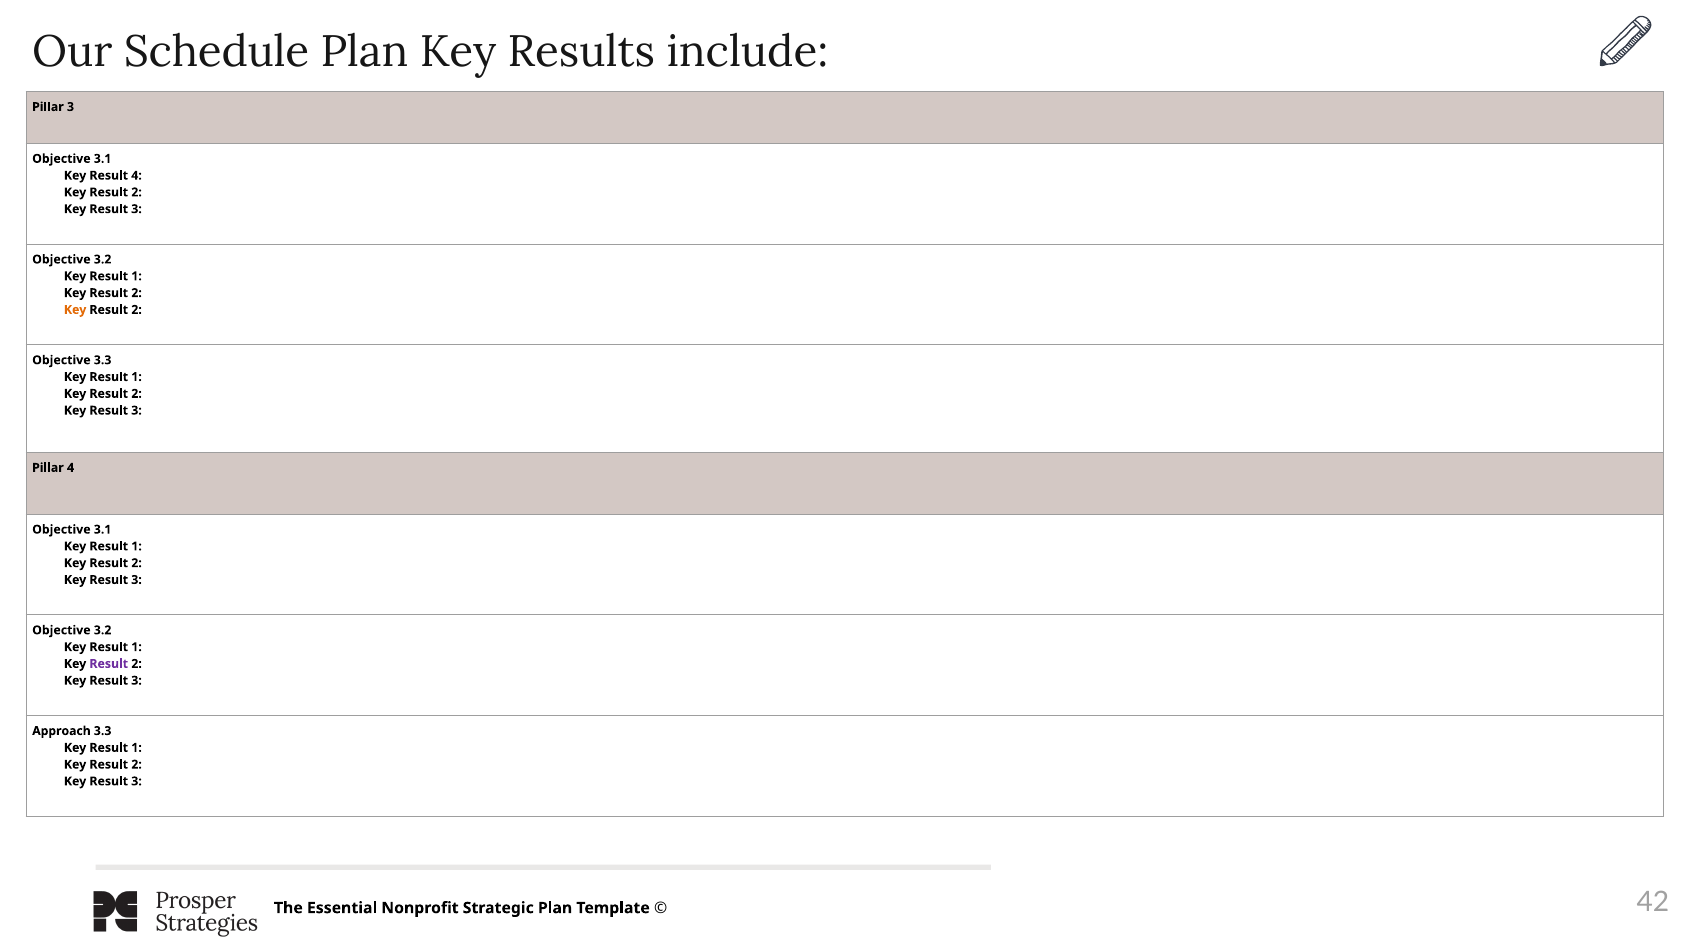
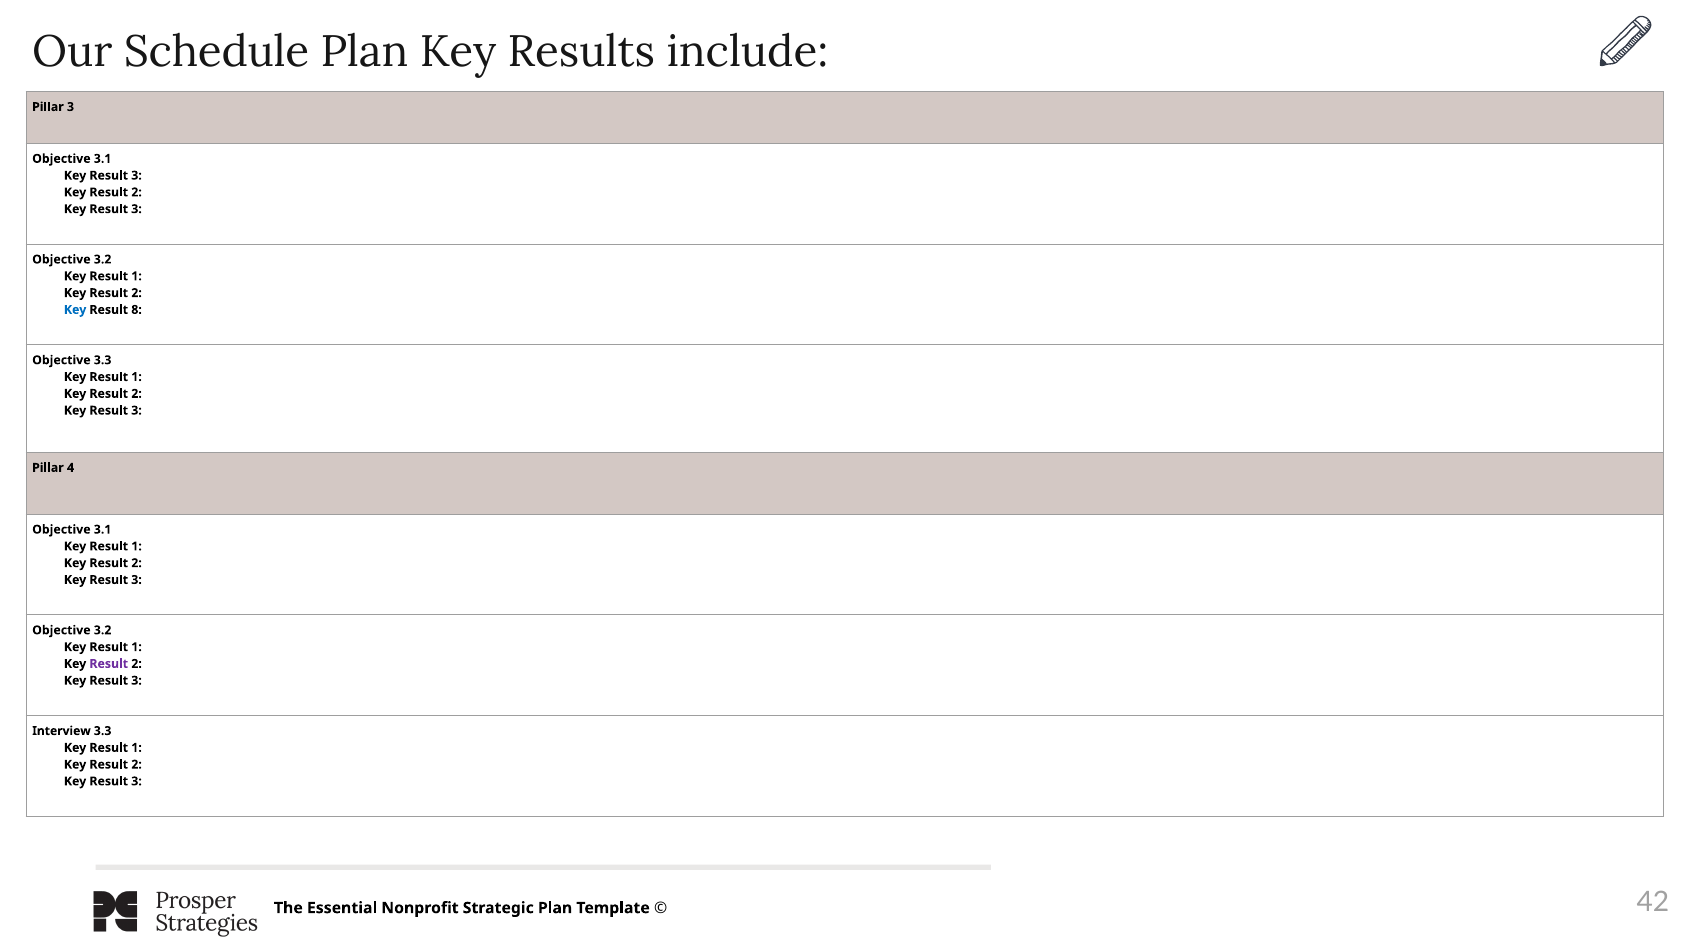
4 at (137, 176): 4 -> 3
Key at (75, 310) colour: orange -> blue
2 at (137, 310): 2 -> 8
Approach: Approach -> Interview
